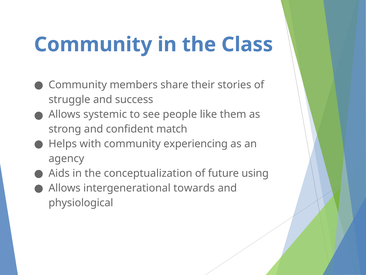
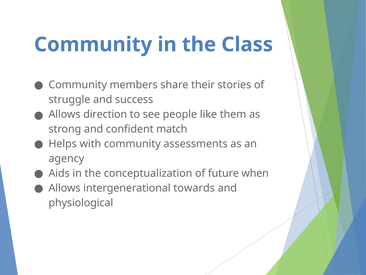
systemic: systemic -> direction
experiencing: experiencing -> assessments
using: using -> when
